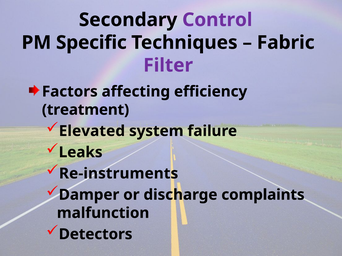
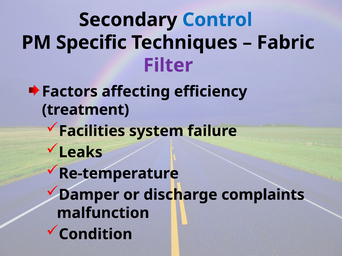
Control colour: purple -> blue
Elevated: Elevated -> Facilities
Re-instruments: Re-instruments -> Re-temperature
Detectors: Detectors -> Condition
